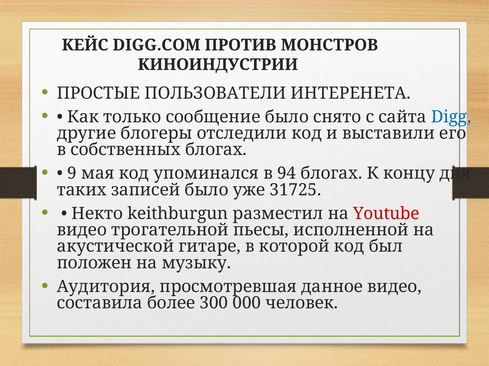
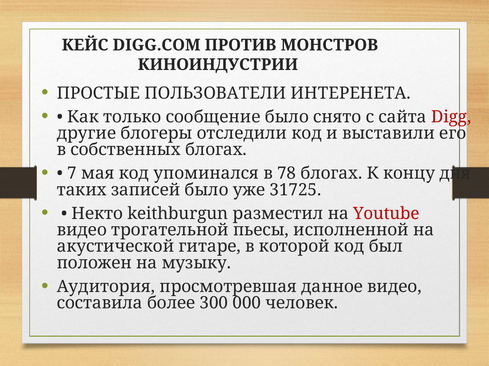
Digg colour: blue -> red
9: 9 -> 7
94: 94 -> 78
